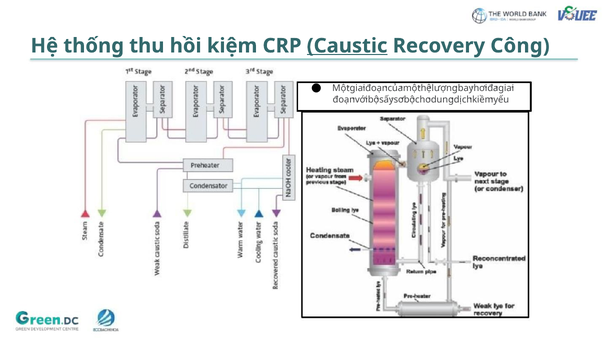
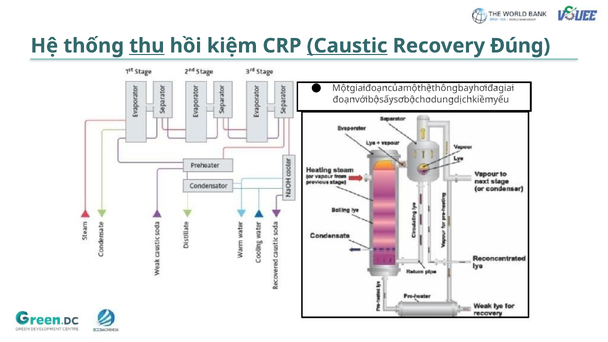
thu underline: none -> present
Công: Công -> Đúng
lượng: lượng -> thông
